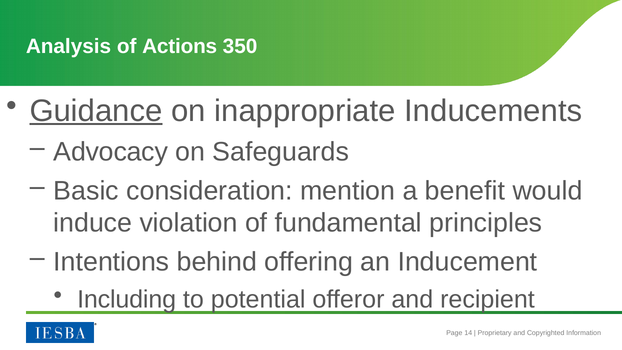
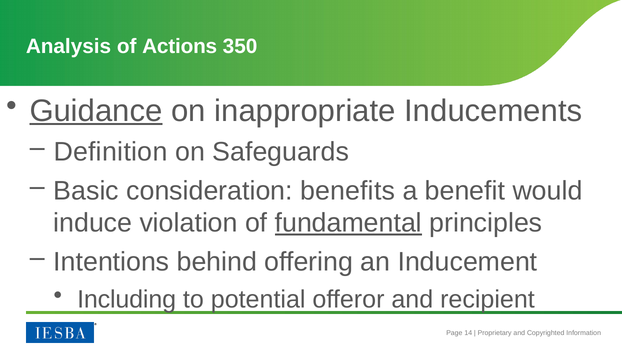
Advocacy: Advocacy -> Definition
mention: mention -> benefits
fundamental underline: none -> present
